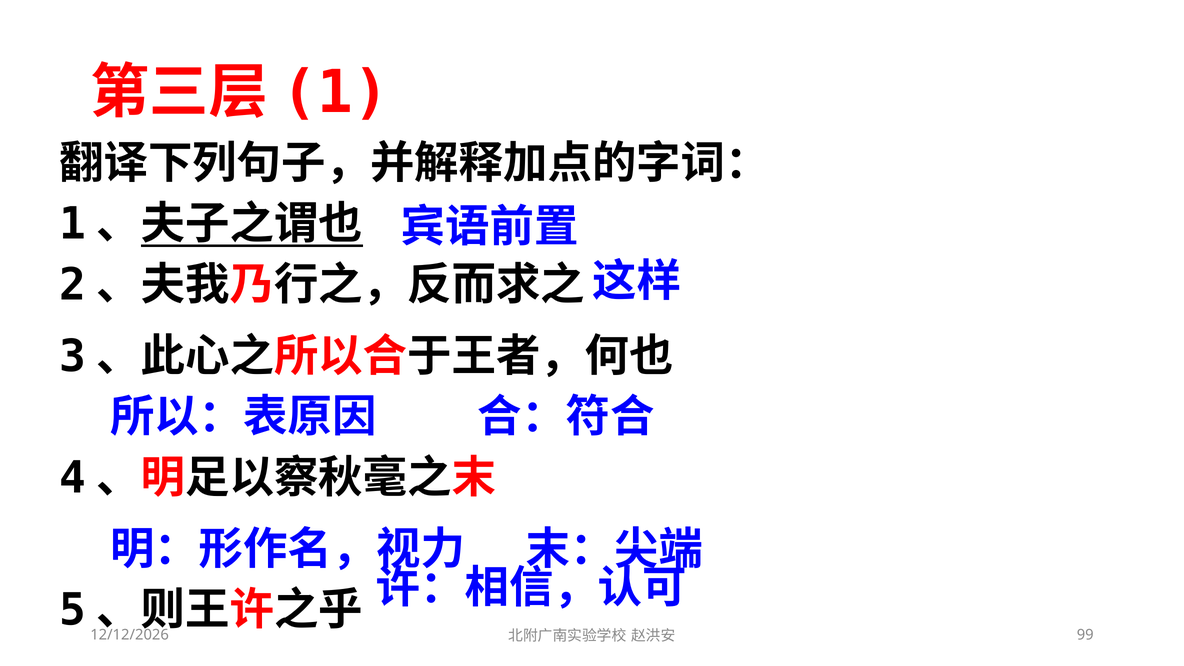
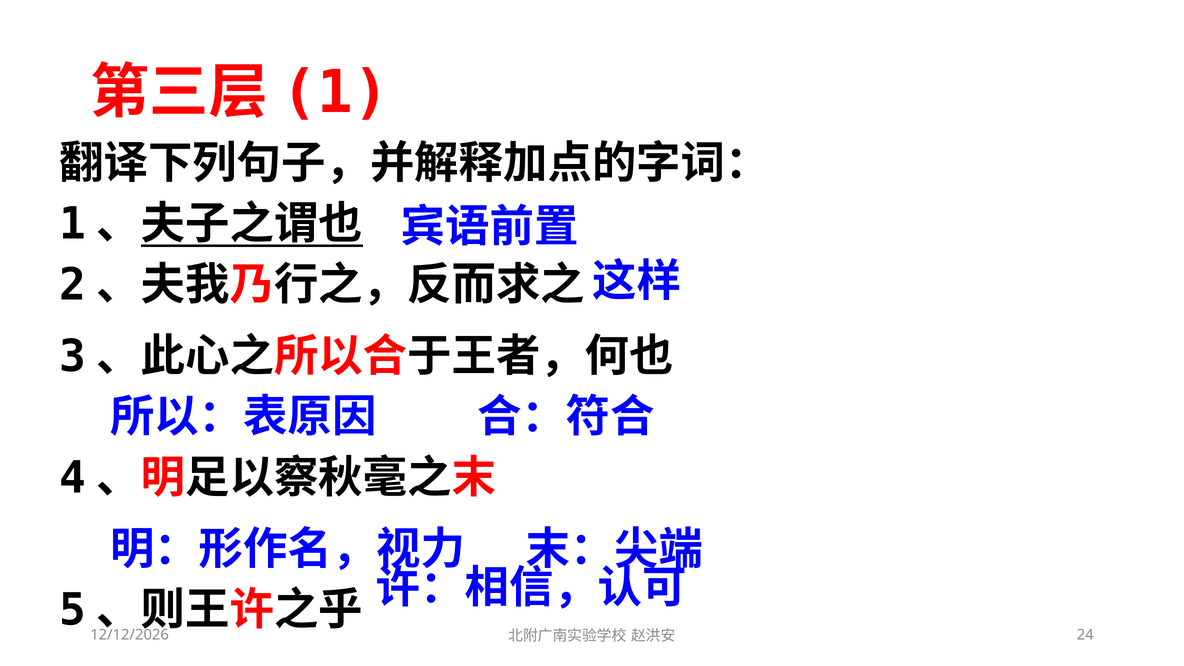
99: 99 -> 24
